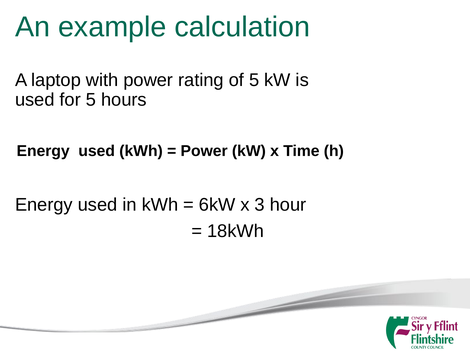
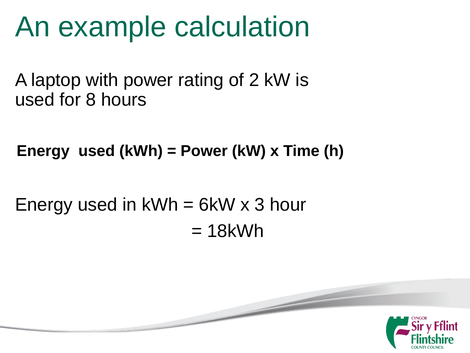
of 5: 5 -> 2
for 5: 5 -> 8
